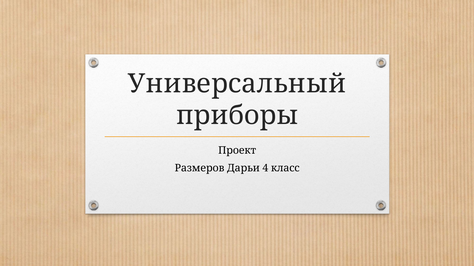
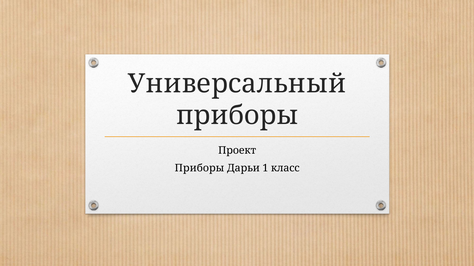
Размеров at (200, 168): Размеров -> Приборы
4: 4 -> 1
